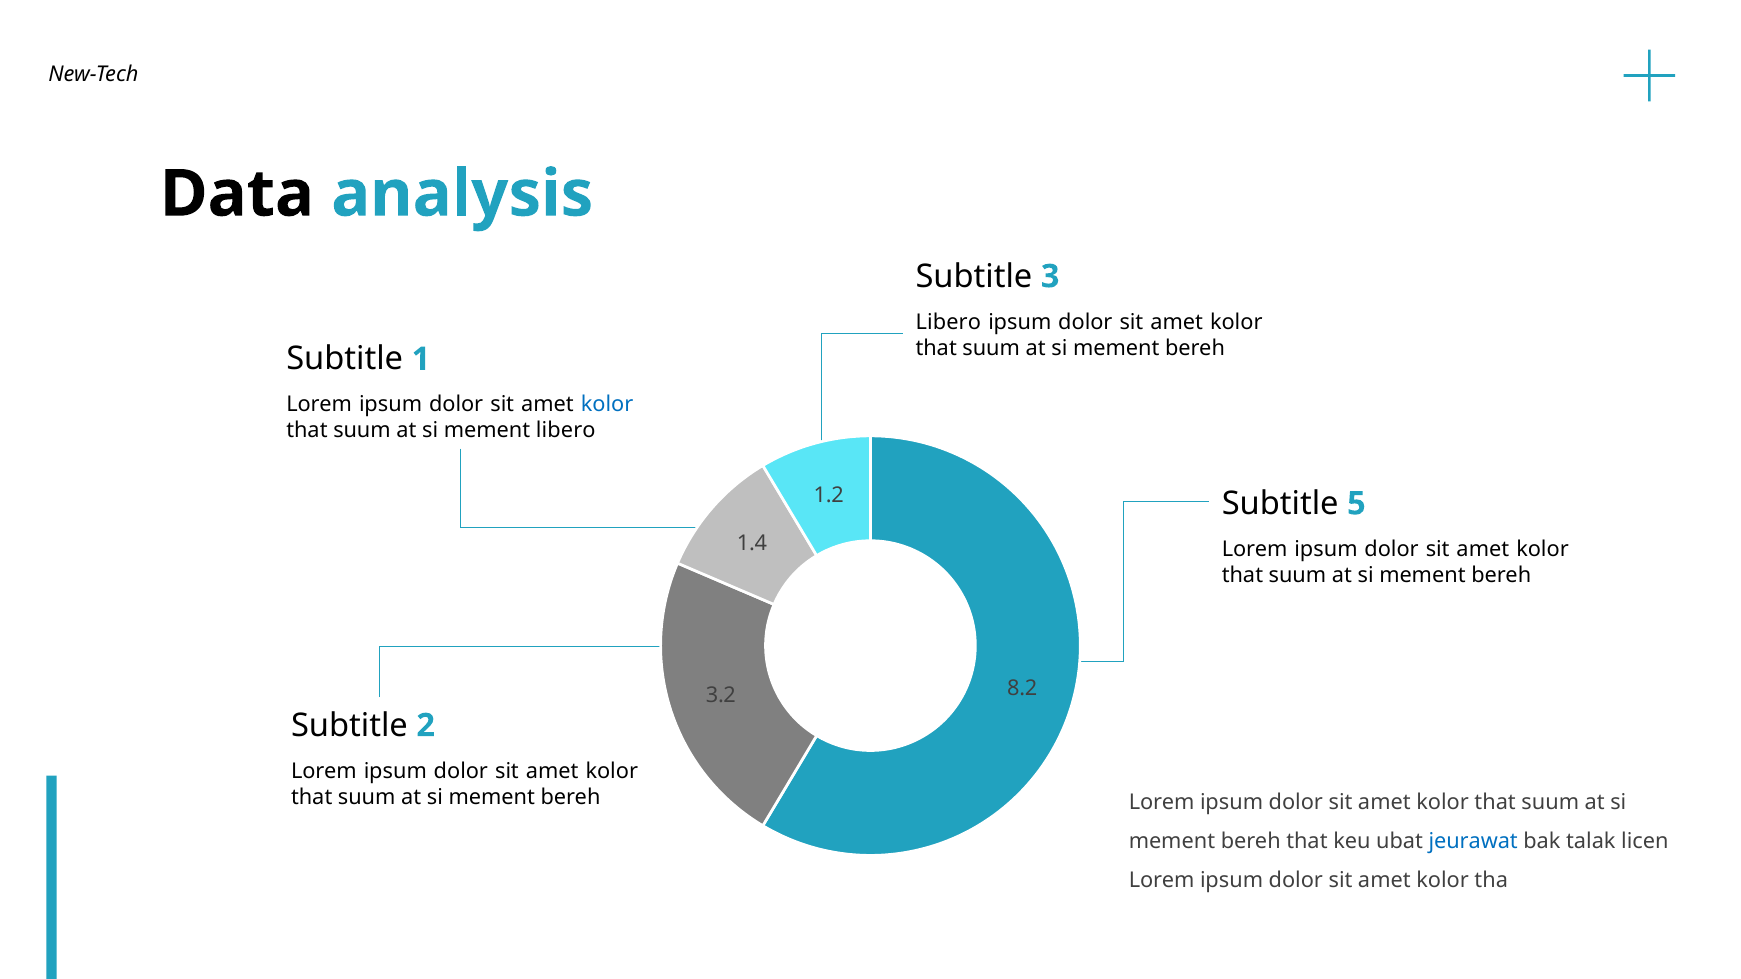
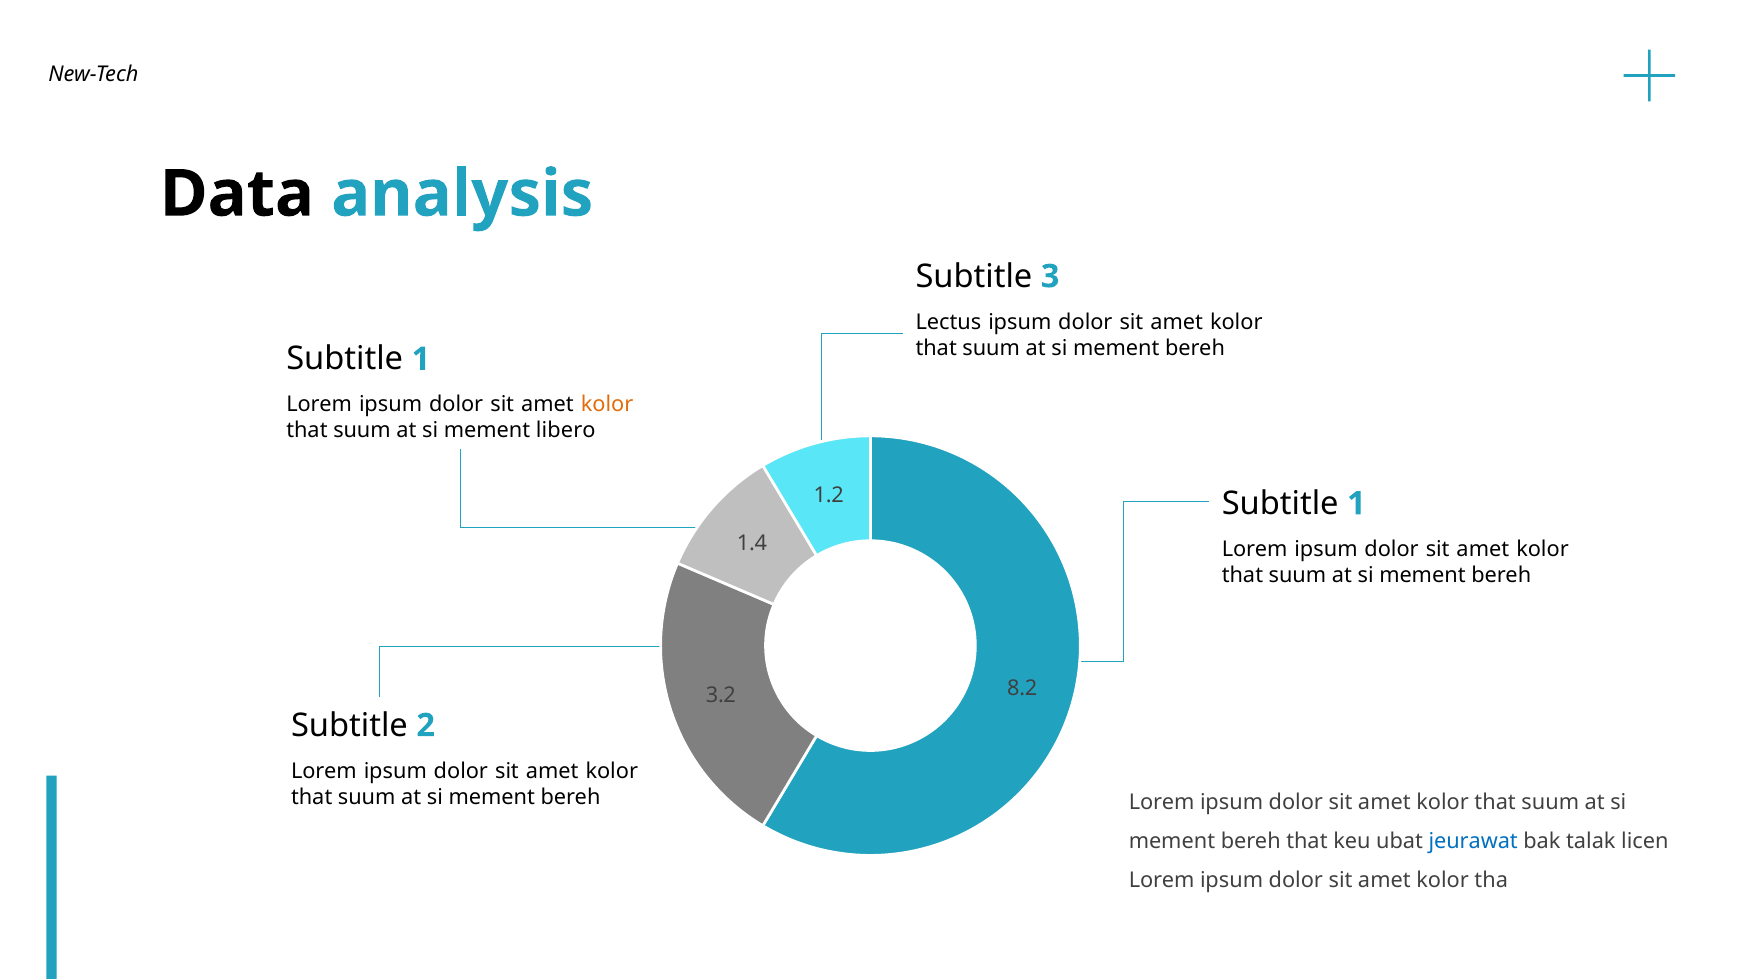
Libero at (948, 322): Libero -> Lectus
kolor at (607, 405) colour: blue -> orange
5 at (1356, 504): 5 -> 1
